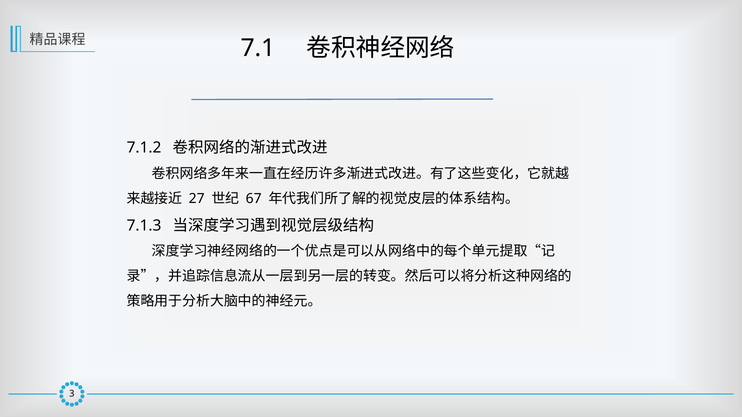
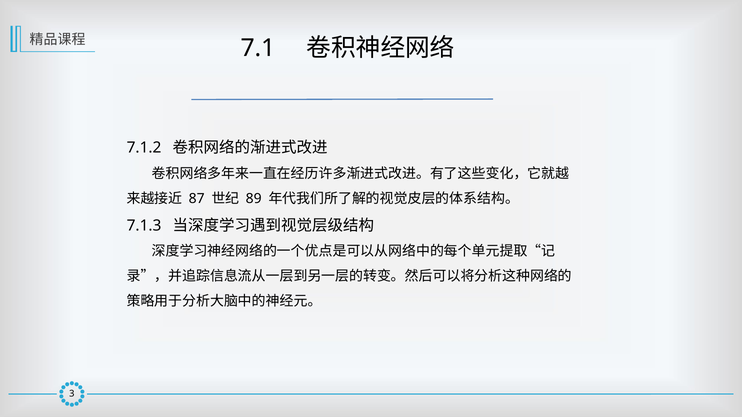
27: 27 -> 87
67: 67 -> 89
